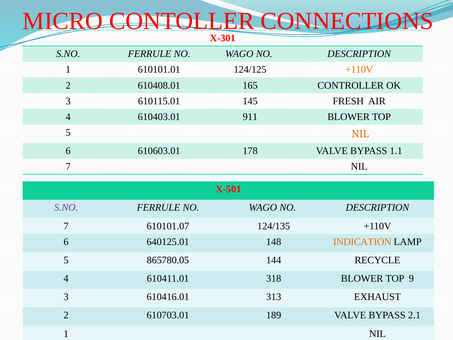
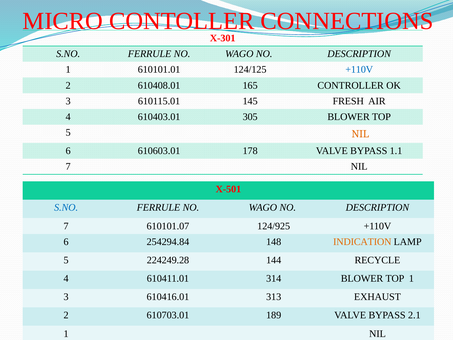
+110V at (359, 70) colour: orange -> blue
911: 911 -> 305
S.NO at (66, 208) colour: purple -> blue
124/135: 124/135 -> 124/925
640125.01: 640125.01 -> 254294.84
865780.05: 865780.05 -> 224249.28
318: 318 -> 314
TOP 9: 9 -> 1
